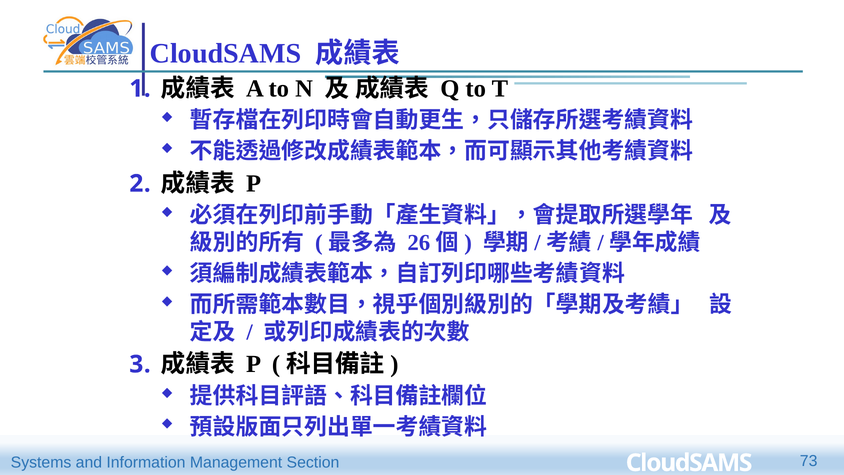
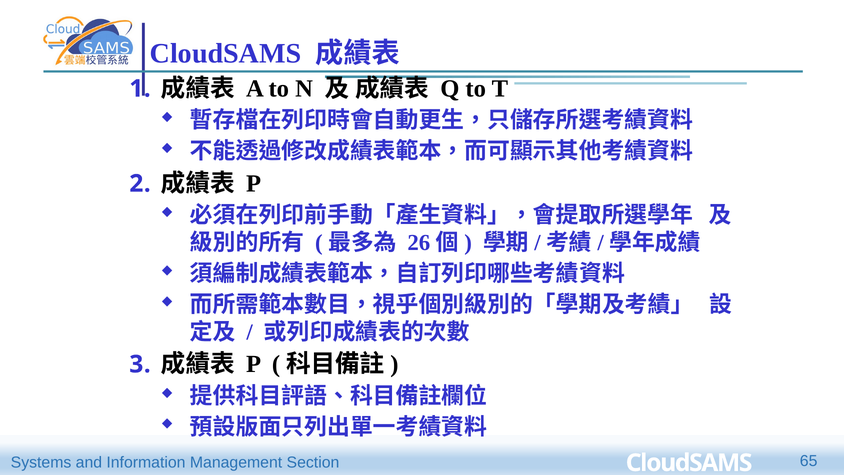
73: 73 -> 65
